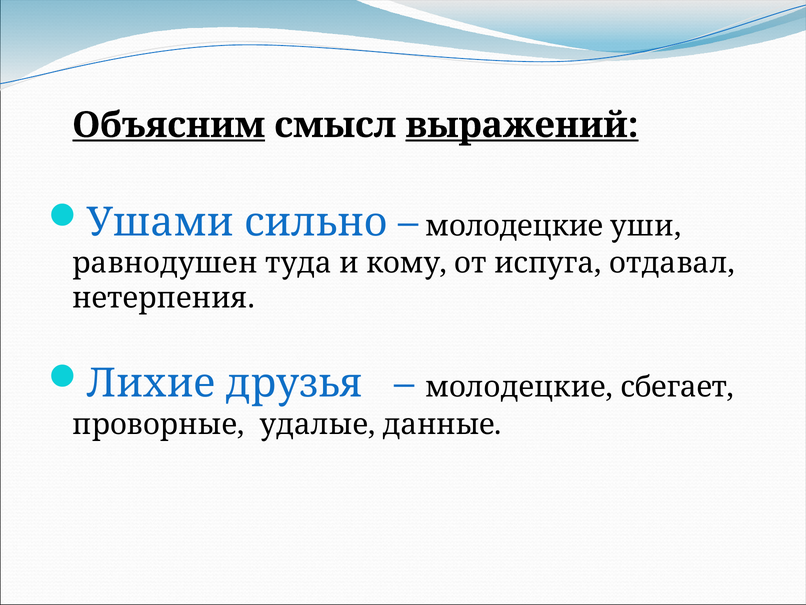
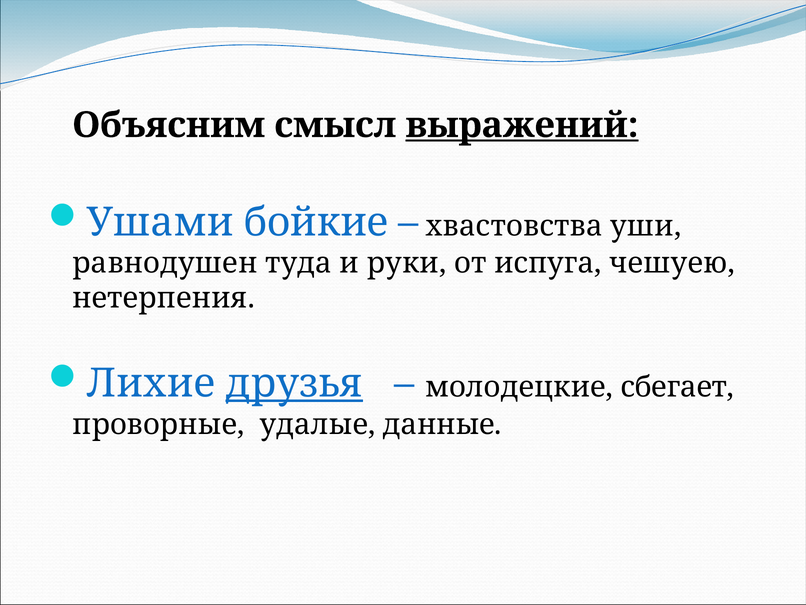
Объясним underline: present -> none
сильно: сильно -> бойкие
молодецкие at (514, 226): молодецкие -> хвастовства
кому: кому -> руки
отдавал: отдавал -> чешуею
друзья underline: none -> present
